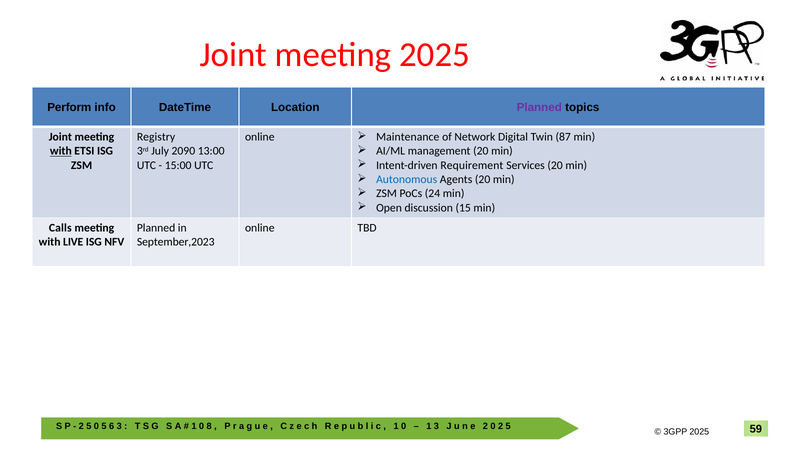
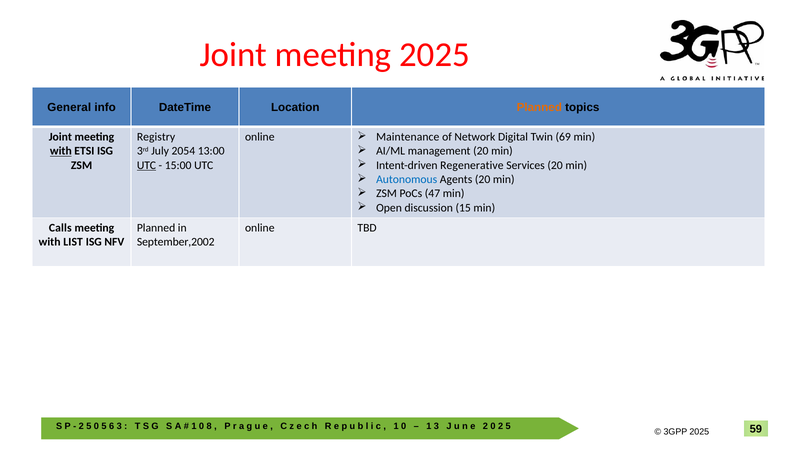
Perform: Perform -> General
Planned at (539, 107) colour: purple -> orange
87: 87 -> 69
2090: 2090 -> 2054
Requirement: Requirement -> Regenerative
UTC at (146, 165) underline: none -> present
24: 24 -> 47
LIVE: LIVE -> LIST
September,2023: September,2023 -> September,2002
